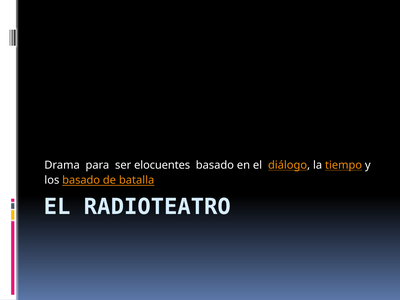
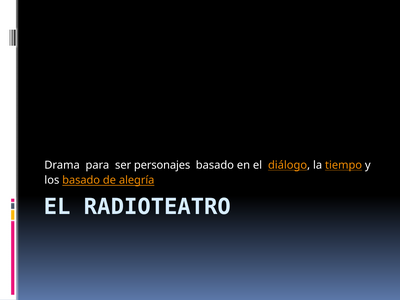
elocuentes: elocuentes -> personajes
batalla: batalla -> alegría
